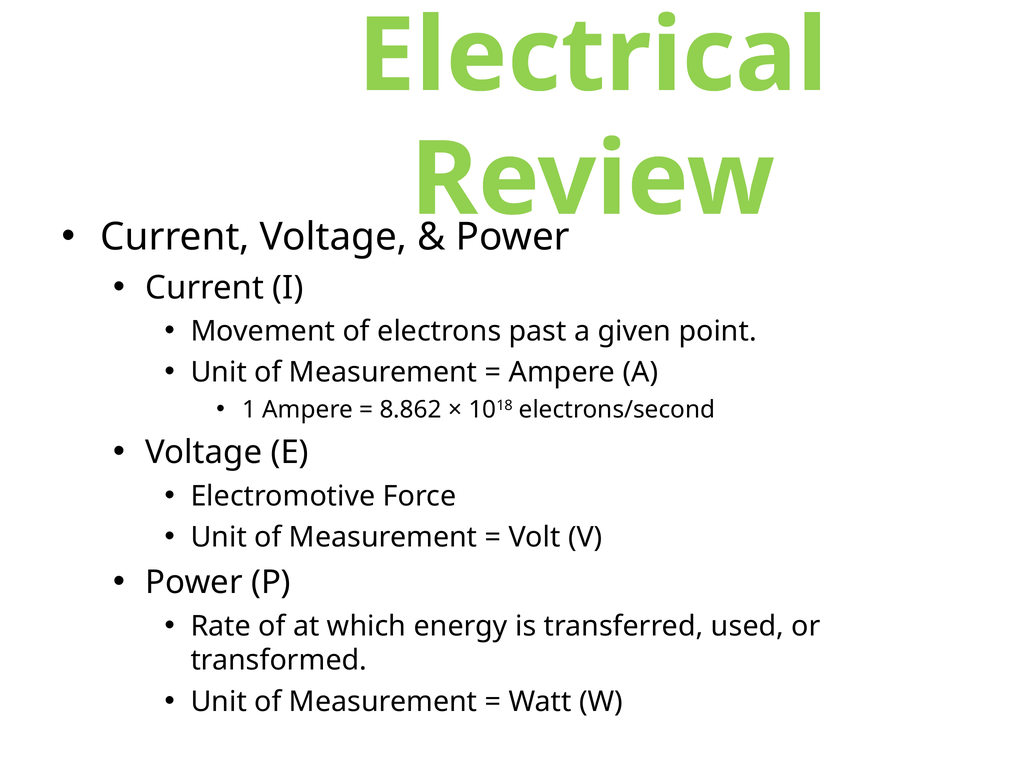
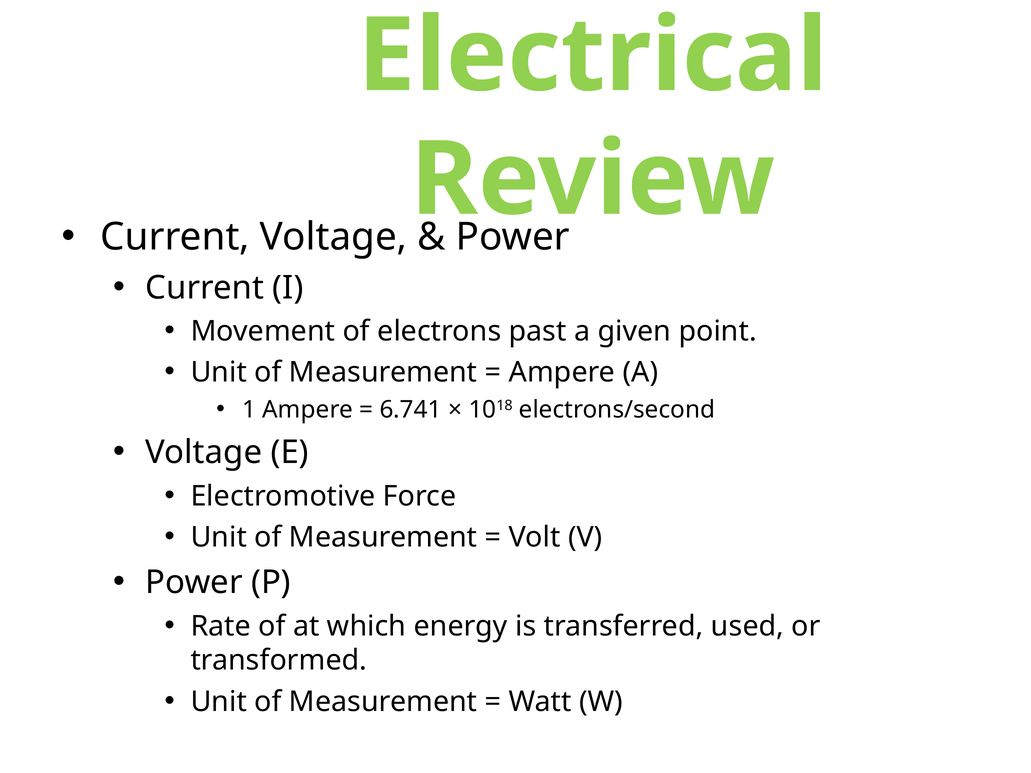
8.862: 8.862 -> 6.741
